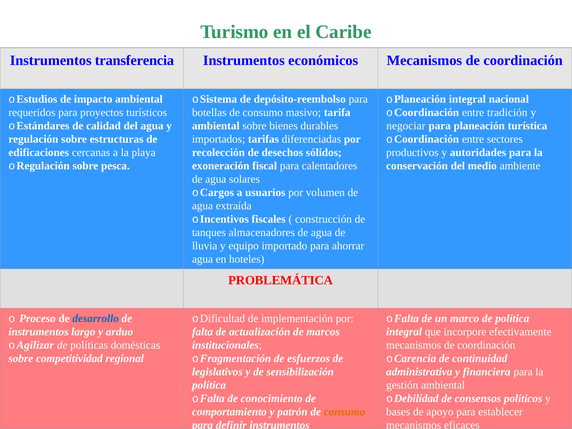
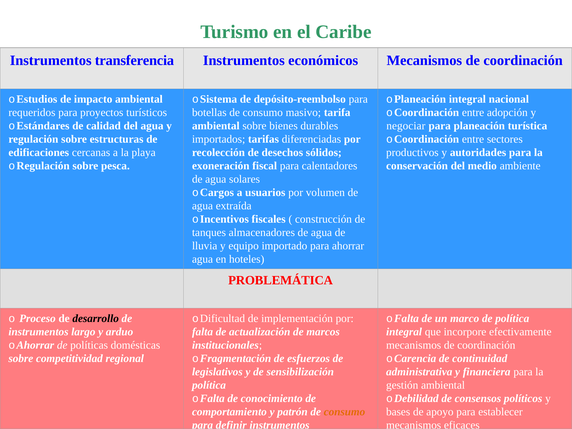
tradición: tradición -> adopción
desarrollo colour: blue -> black
o Agilizar: Agilizar -> Ahorrar
